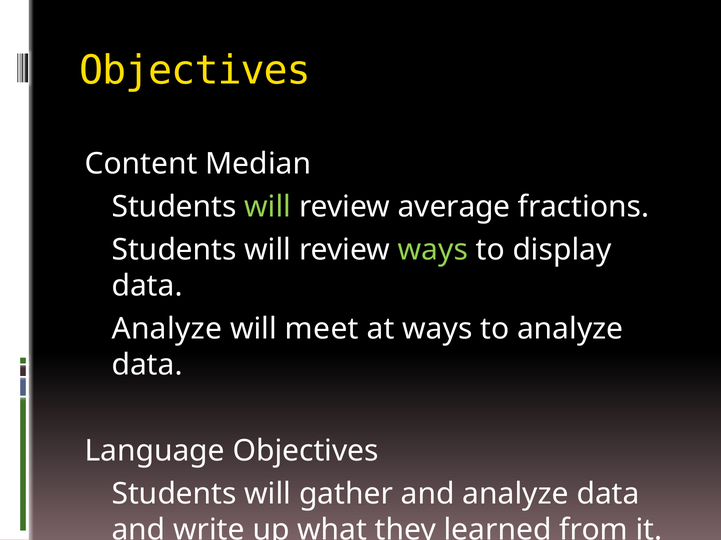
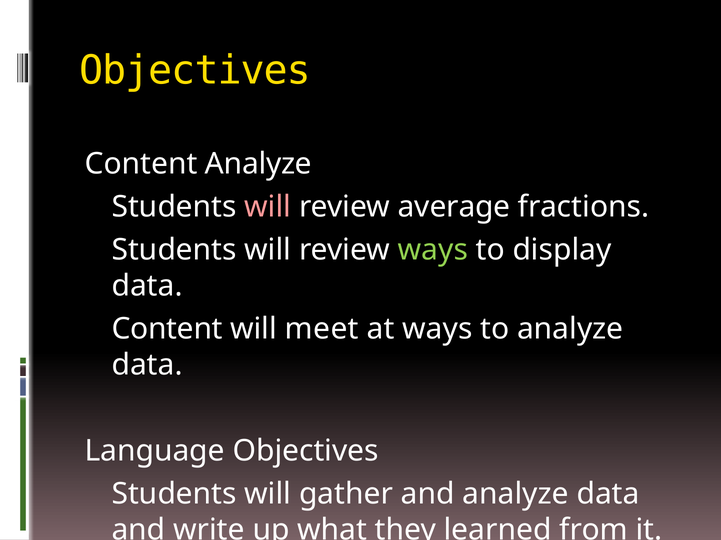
Content Median: Median -> Analyze
will at (268, 207) colour: light green -> pink
Analyze at (167, 330): Analyze -> Content
